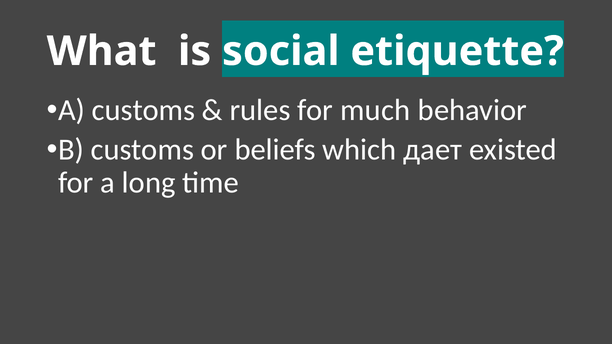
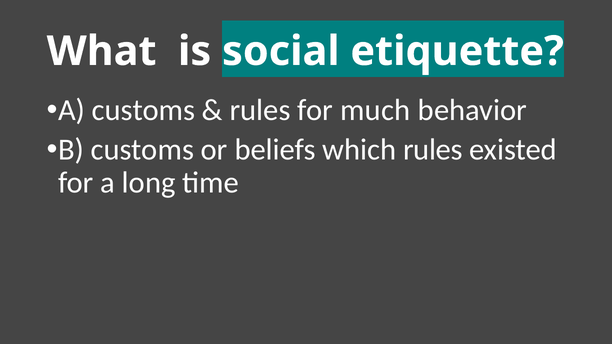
which дает: дает -> rules
